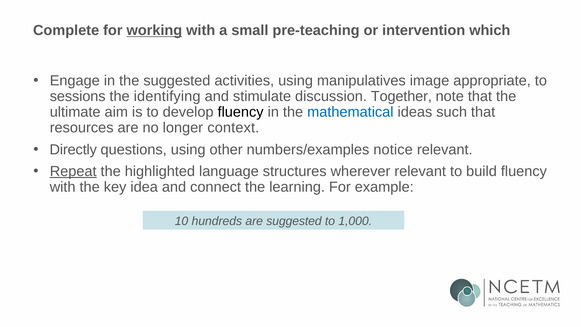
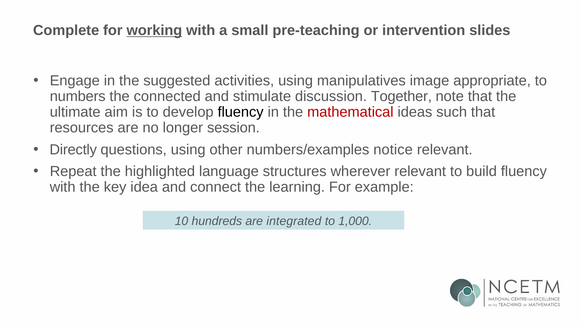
which: which -> slides
sessions: sessions -> numbers
identifying: identifying -> connected
mathematical colour: blue -> red
context: context -> session
Repeat underline: present -> none
are suggested: suggested -> integrated
